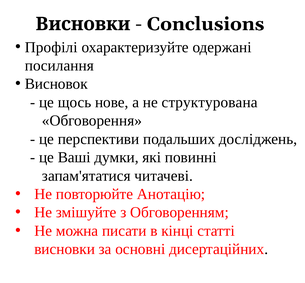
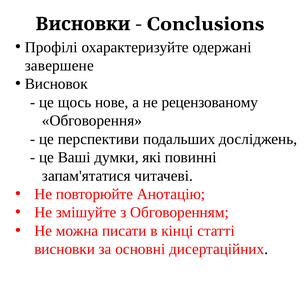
посилання: посилання -> завершене
структурована: структурована -> рецензованому
